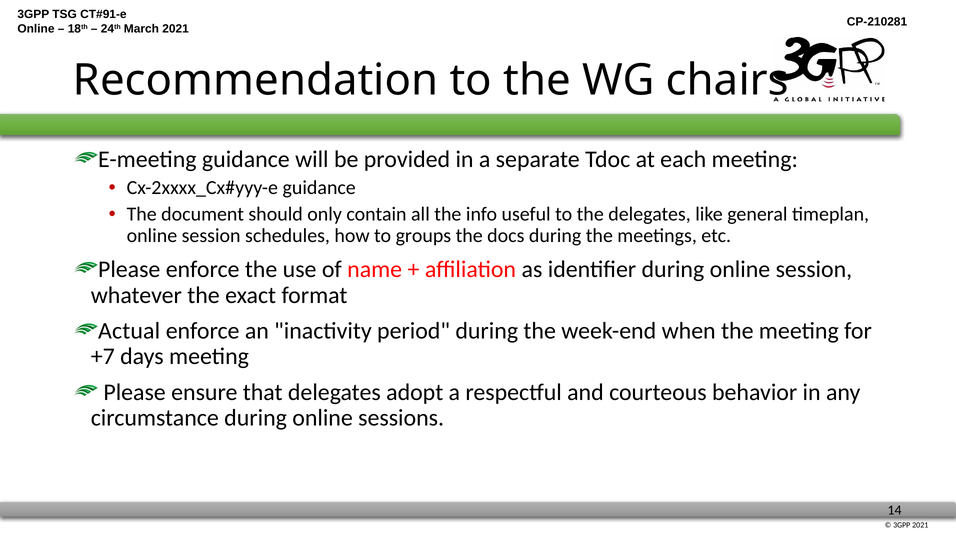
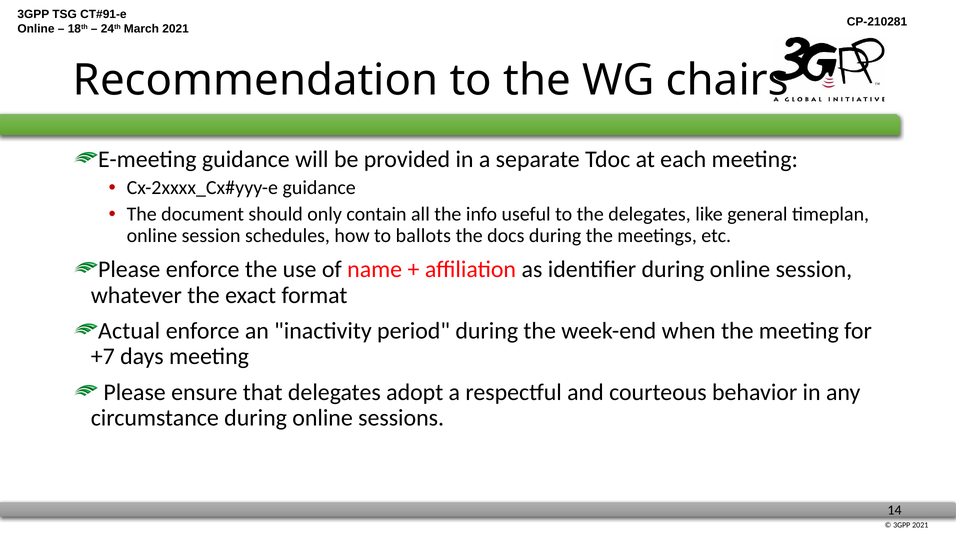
groups: groups -> ballots
